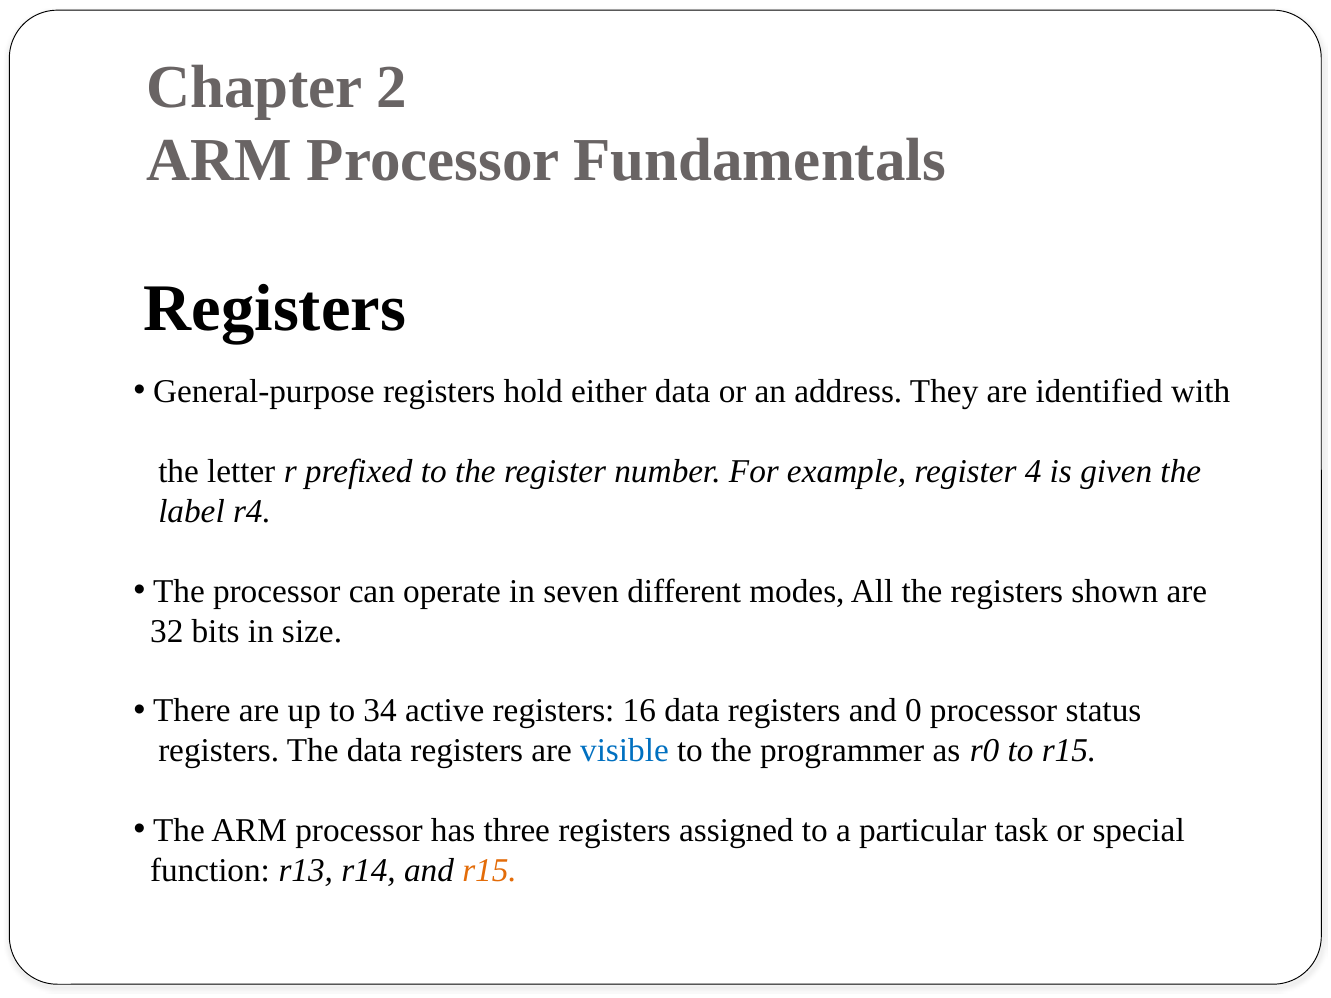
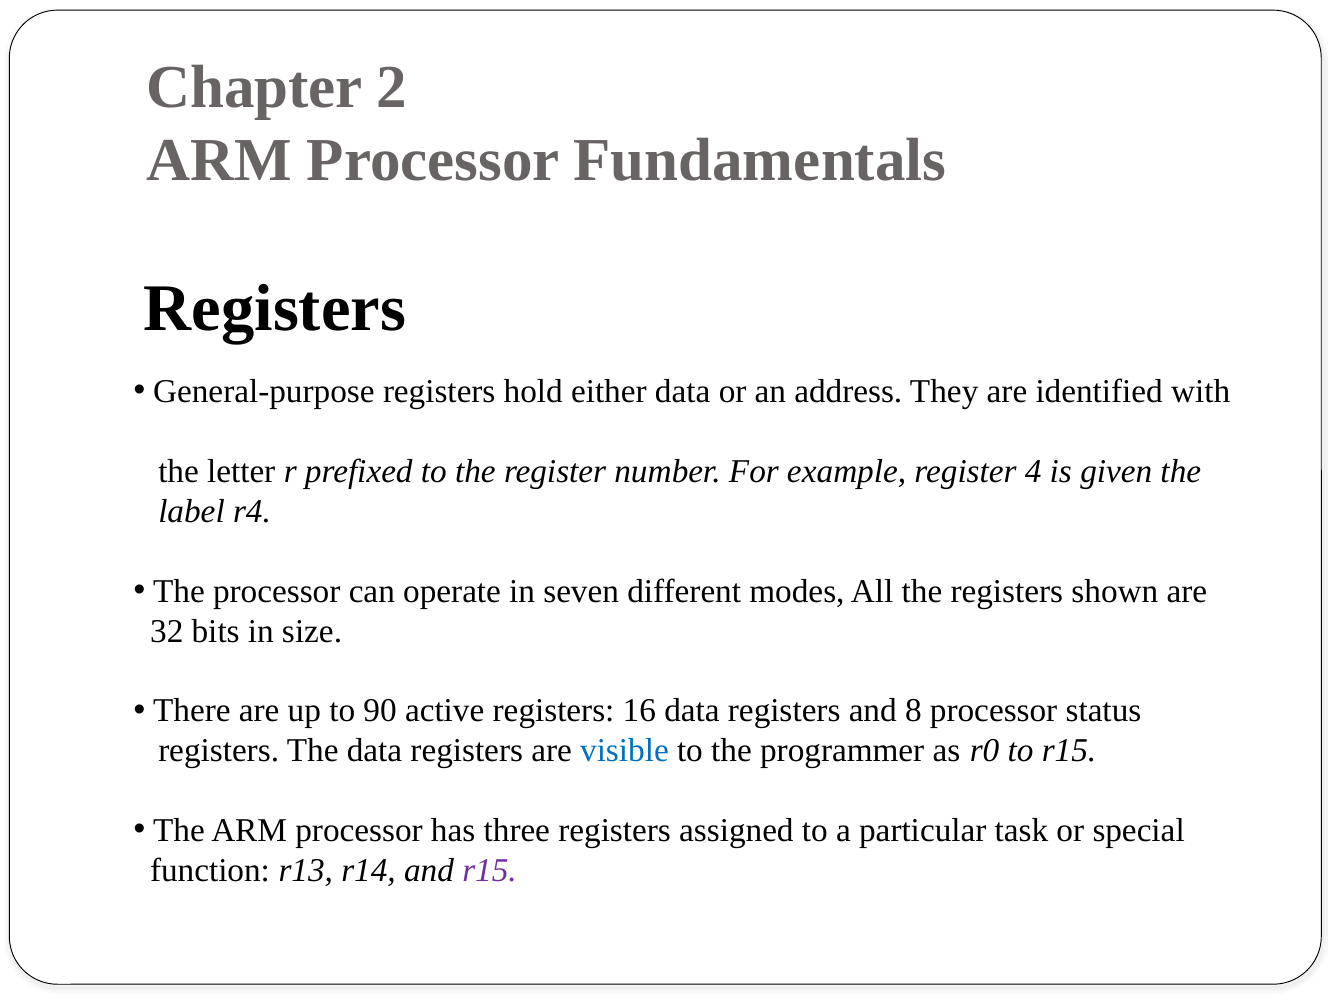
34: 34 -> 90
0: 0 -> 8
r15 at (489, 871) colour: orange -> purple
